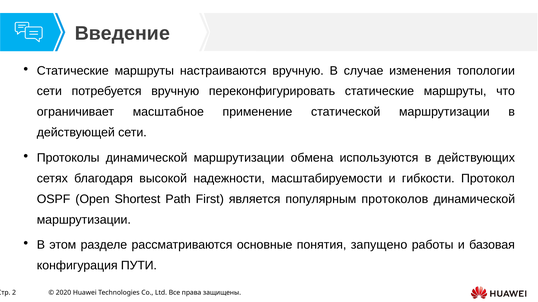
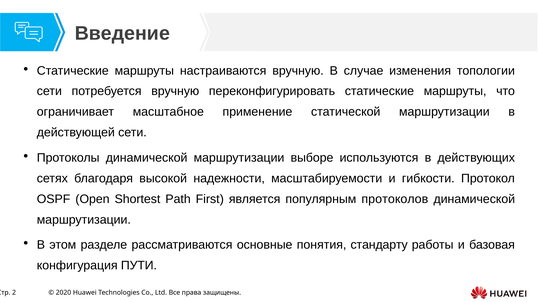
обмена: обмена -> выборе
запущено: запущено -> стандарту
